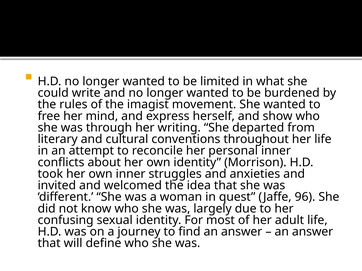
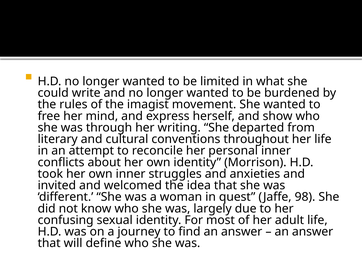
96: 96 -> 98
